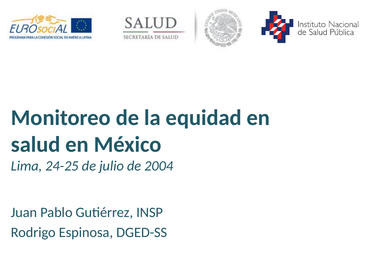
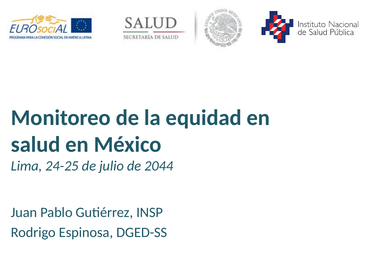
2004: 2004 -> 2044
